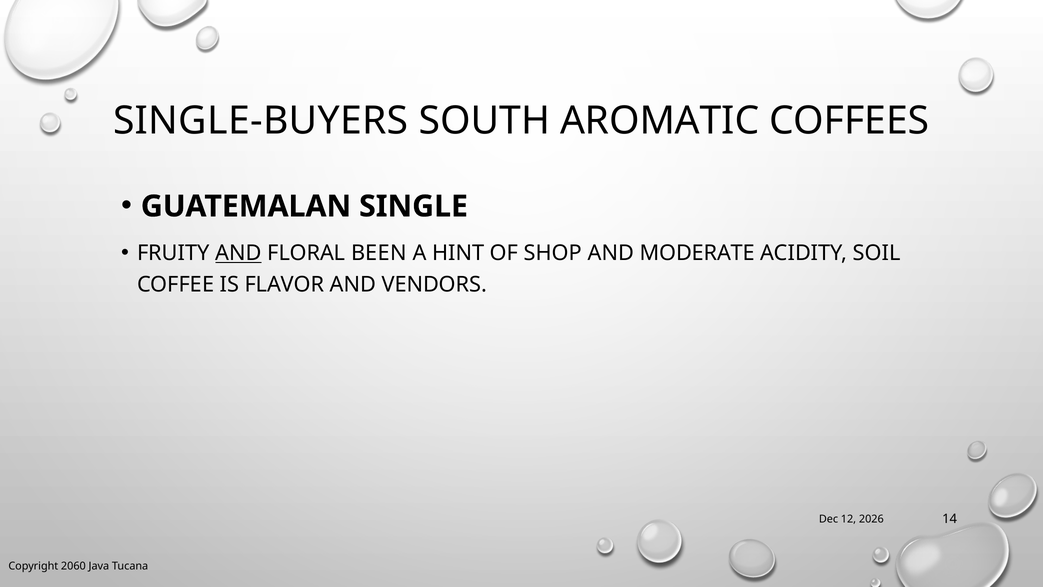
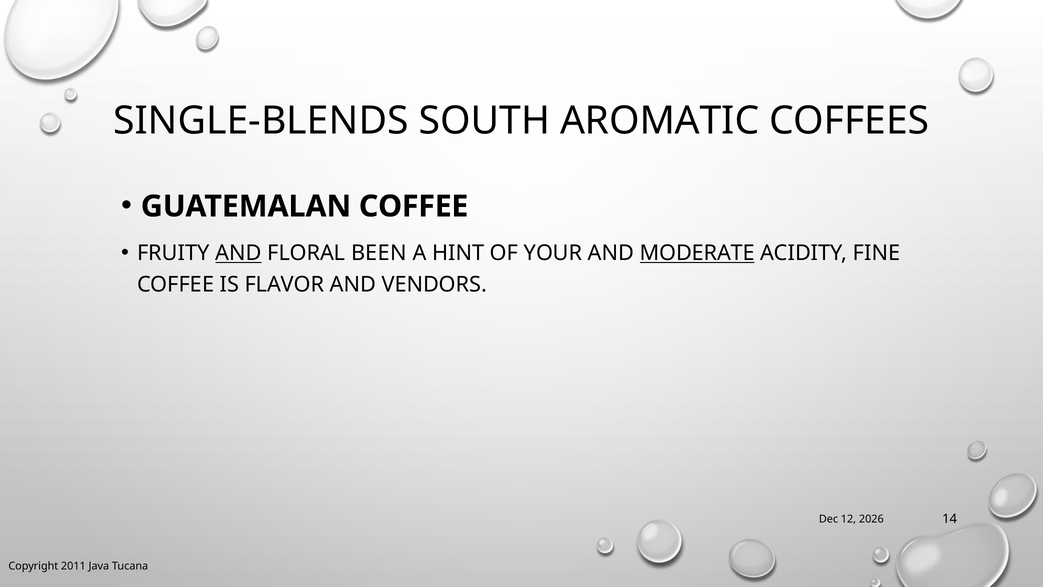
SINGLE-BUYERS: SINGLE-BUYERS -> SINGLE-BLENDS
GUATEMALAN SINGLE: SINGLE -> COFFEE
SHOP: SHOP -> YOUR
MODERATE underline: none -> present
SOIL: SOIL -> FINE
2060: 2060 -> 2011
